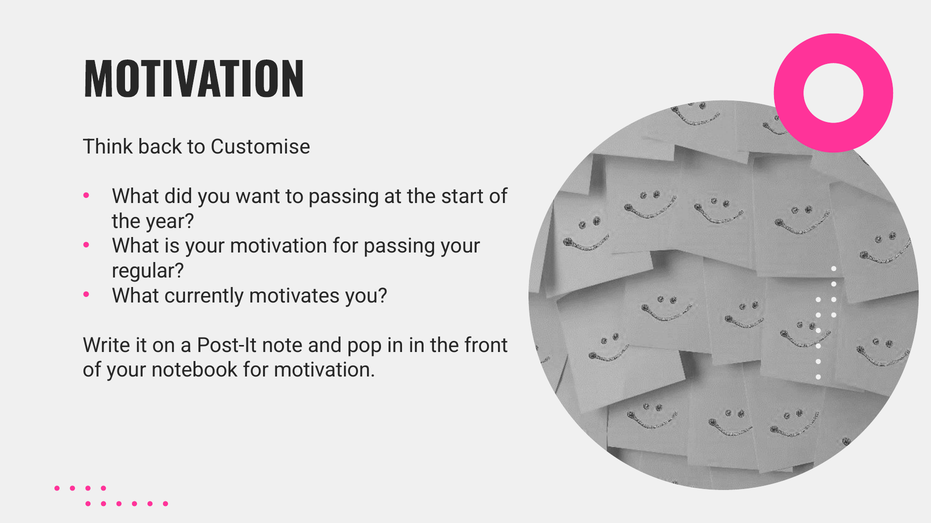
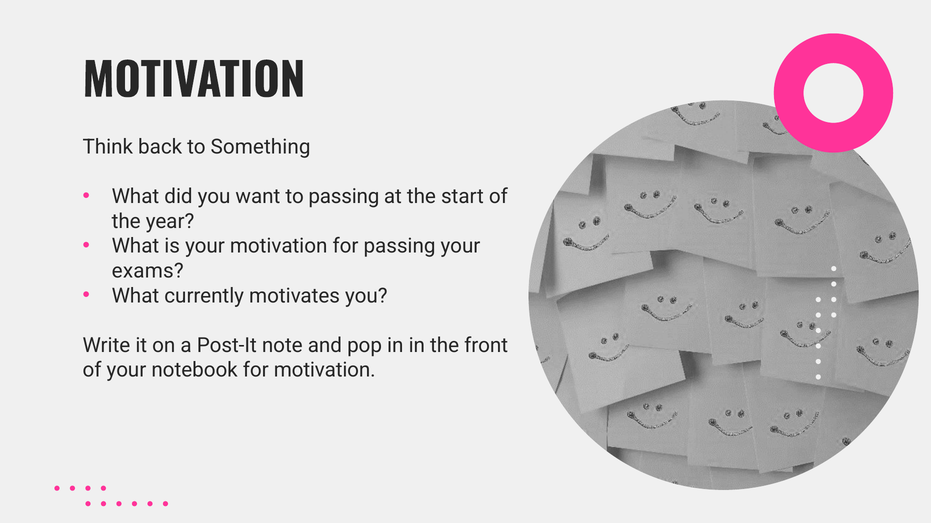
Customise: Customise -> Something
regular: regular -> exams
